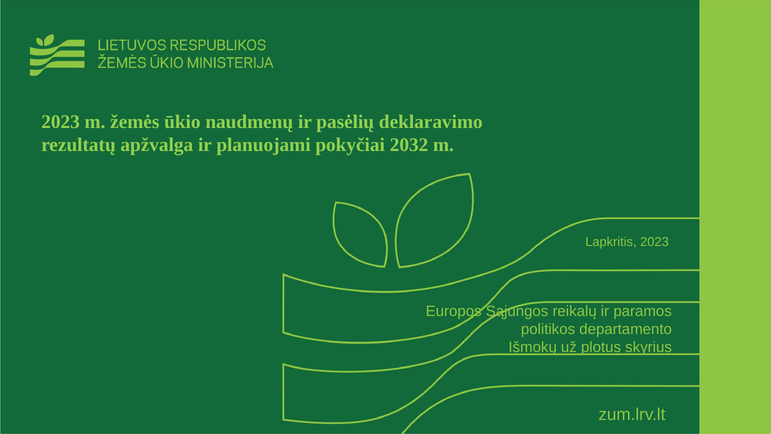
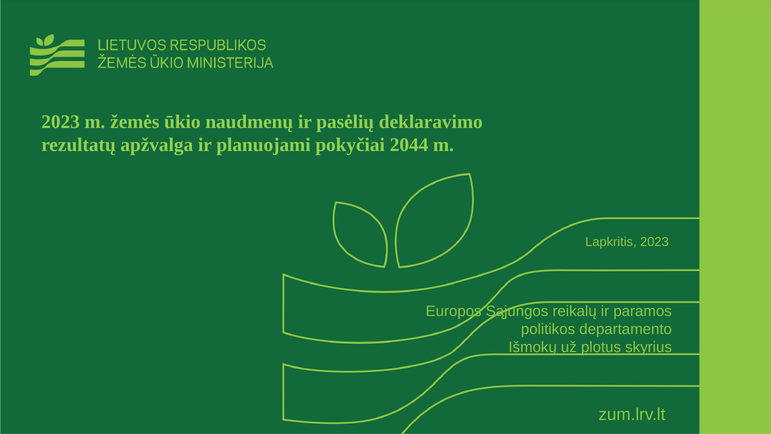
2032: 2032 -> 2044
